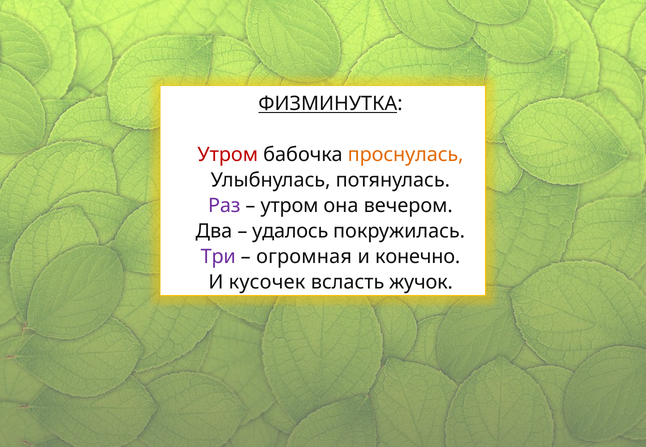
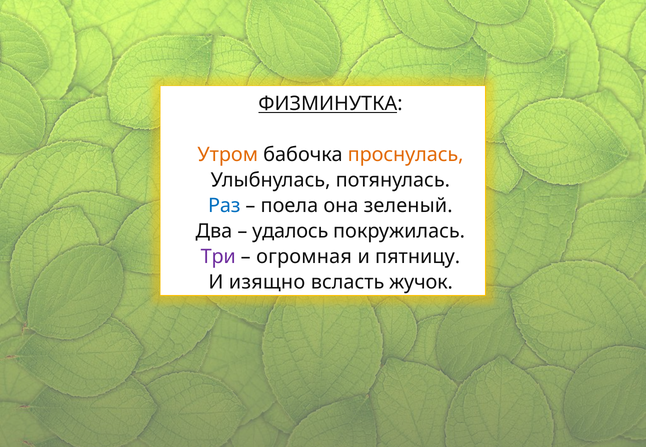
Утром at (228, 155) colour: red -> orange
Раз colour: purple -> blue
утром at (290, 206): утром -> поела
вечером: вечером -> зеленый
конечно: конечно -> пятницу
кусочек: кусочек -> изящно
